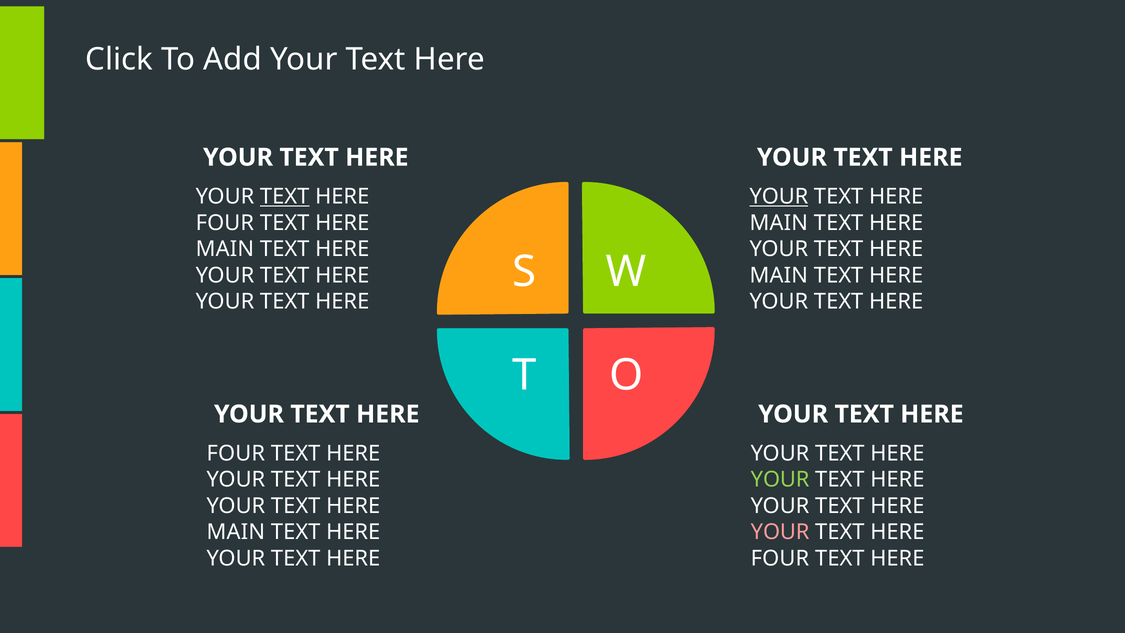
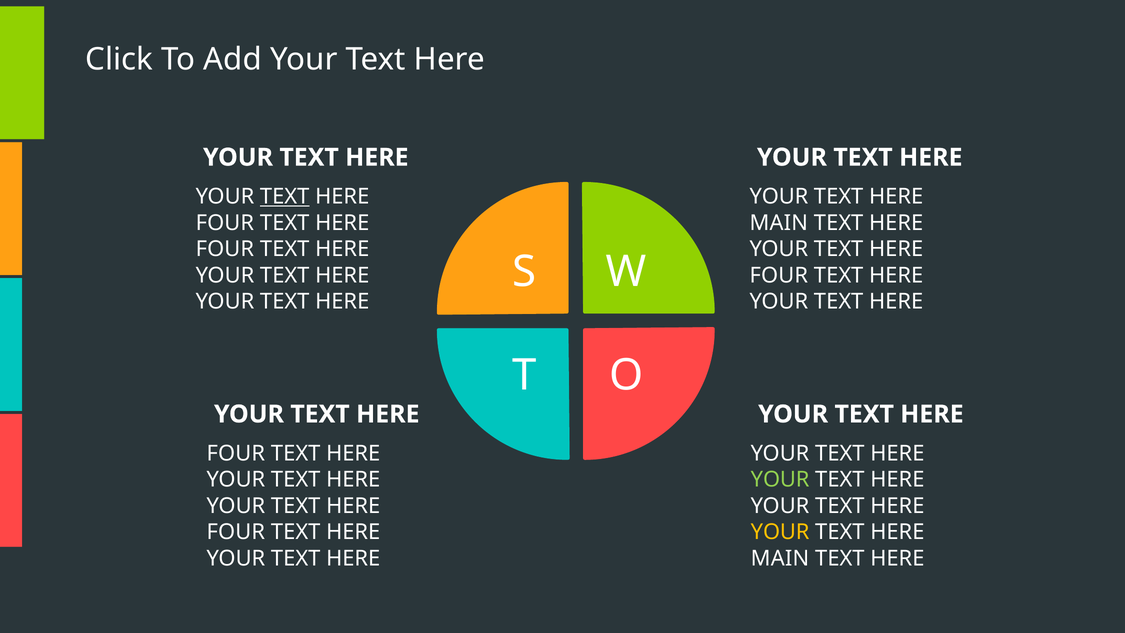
YOUR at (779, 196) underline: present -> none
MAIN at (225, 249): MAIN -> FOUR
MAIN at (779, 275): MAIN -> FOUR
MAIN at (236, 532): MAIN -> FOUR
YOUR at (780, 532) colour: pink -> yellow
FOUR at (780, 558): FOUR -> MAIN
